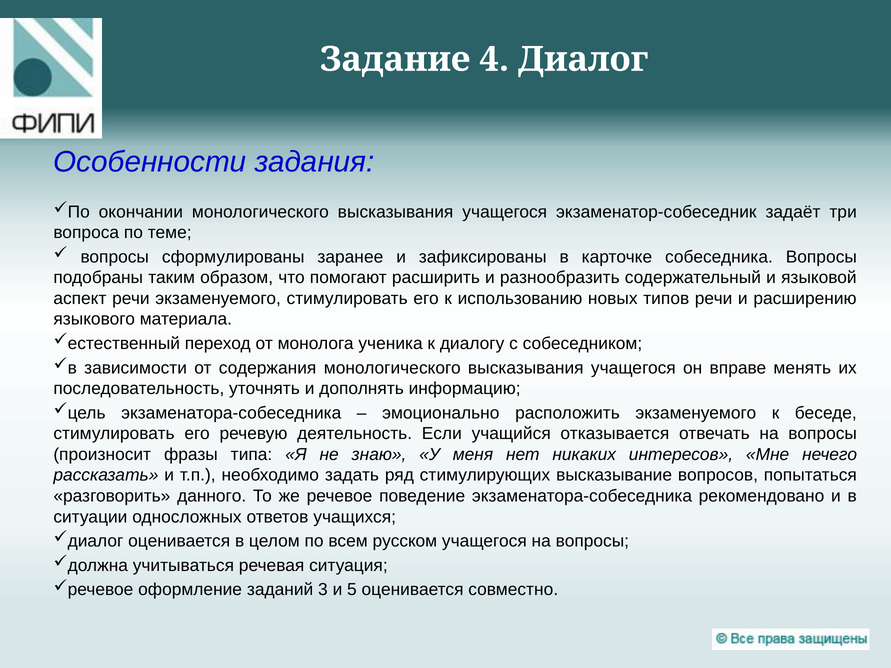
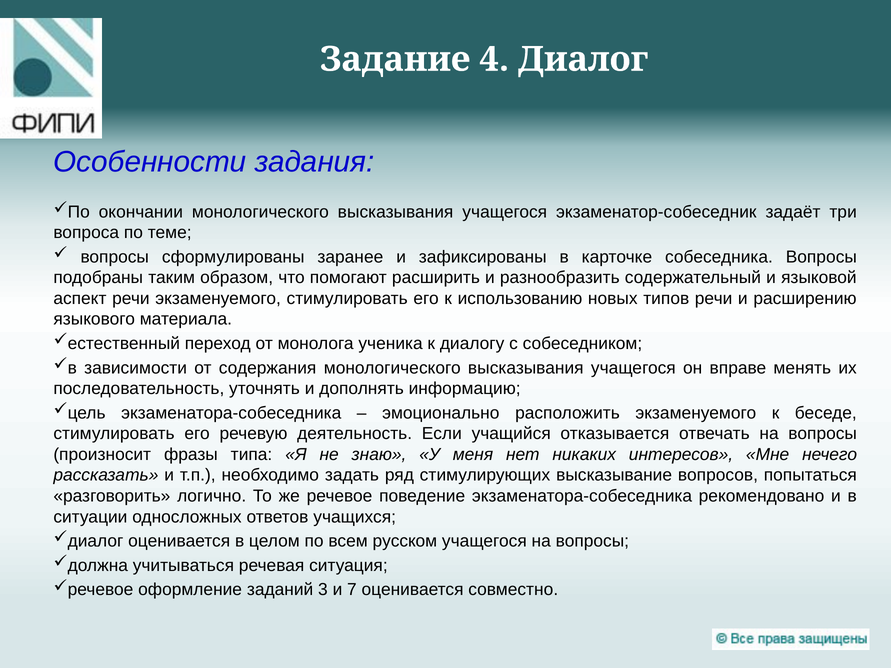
данного: данного -> логично
5: 5 -> 7
